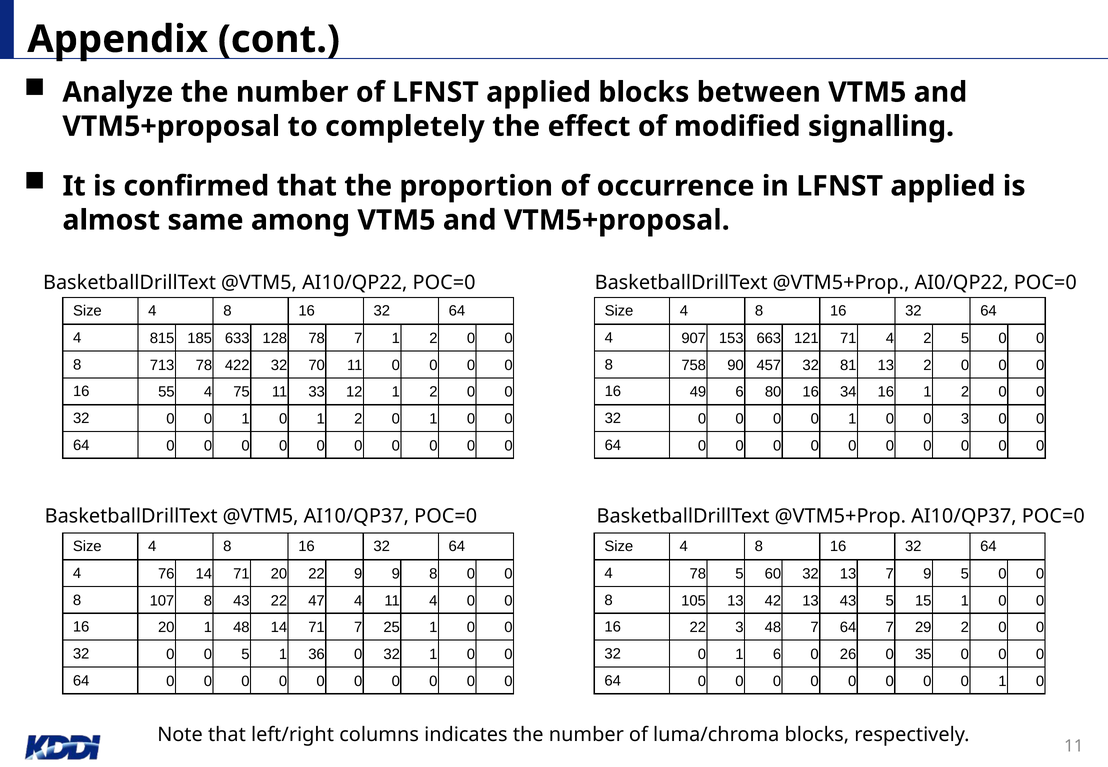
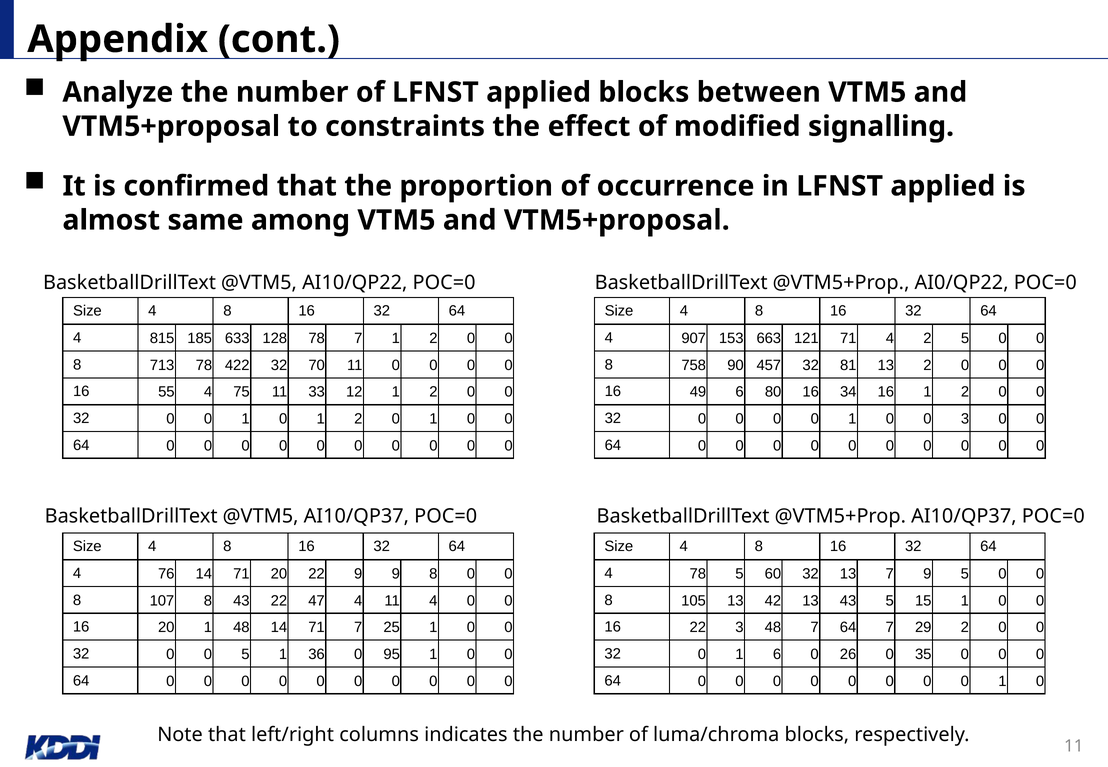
completely: completely -> constraints
36 0 32: 32 -> 95
